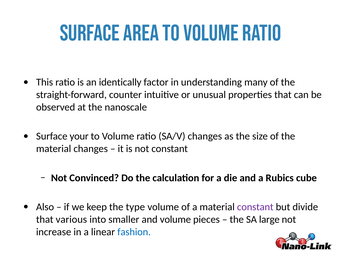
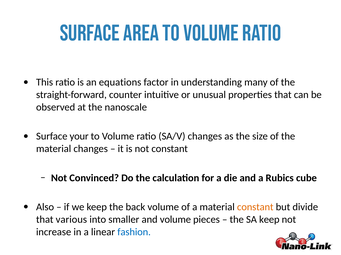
identically: identically -> equations
type: type -> back
constant at (255, 208) colour: purple -> orange
SA large: large -> keep
